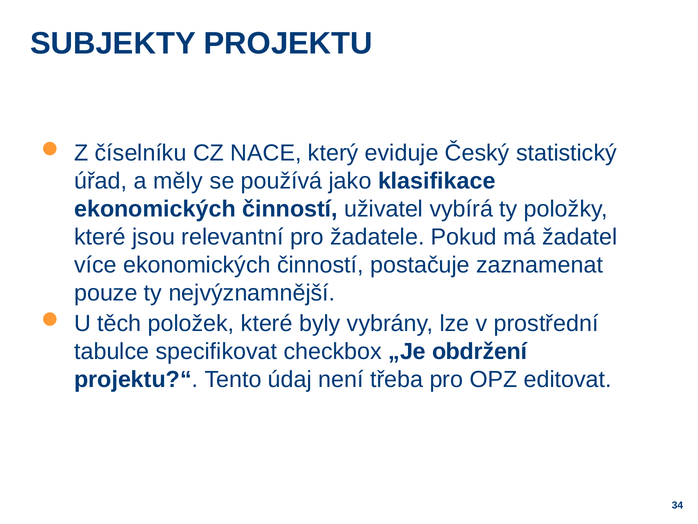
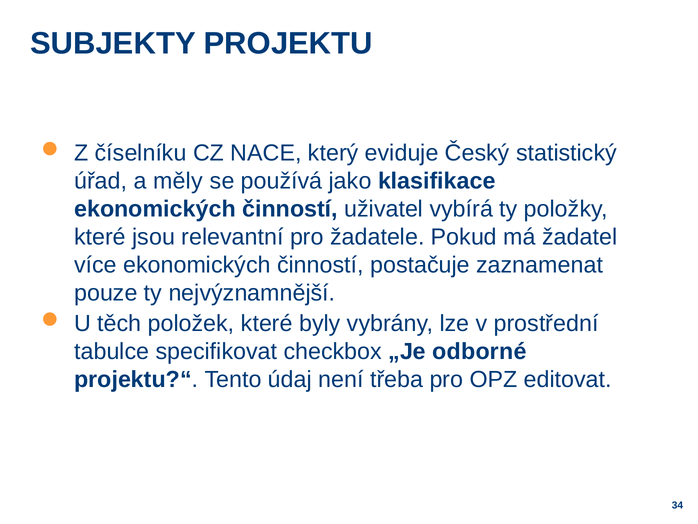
obdržení: obdržení -> odborné
